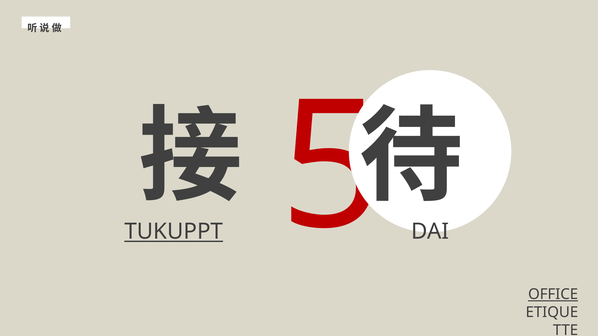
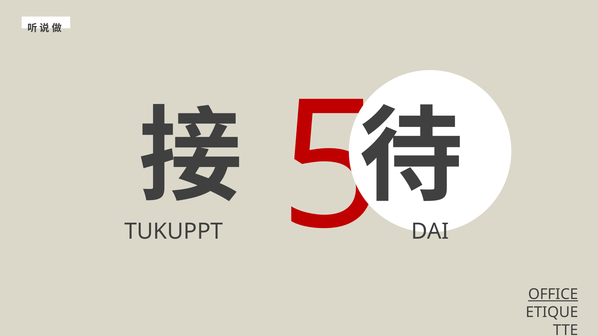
TUKUPPT underline: present -> none
